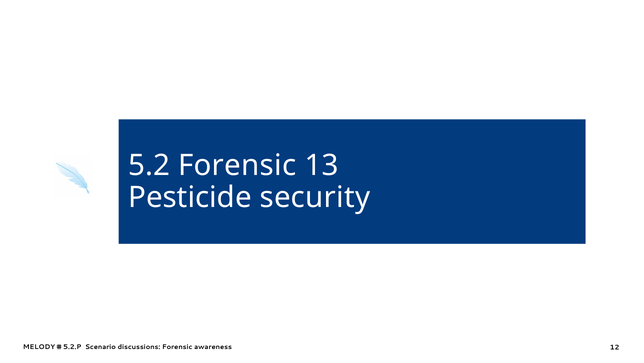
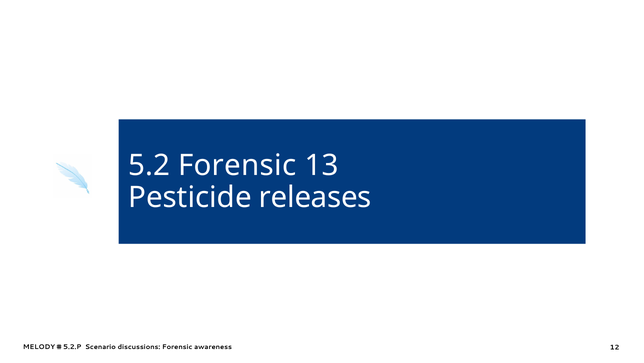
security: security -> releases
